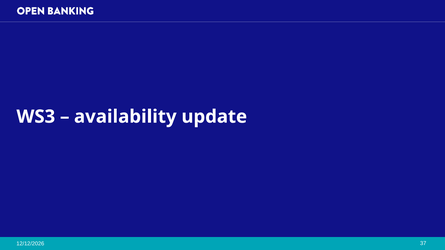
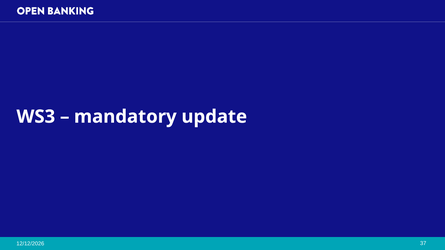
availability: availability -> mandatory
